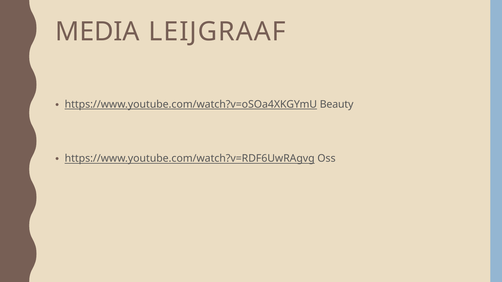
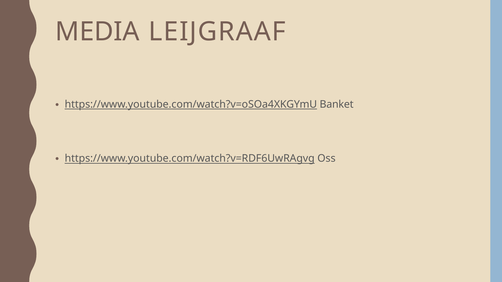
Beauty: Beauty -> Banket
